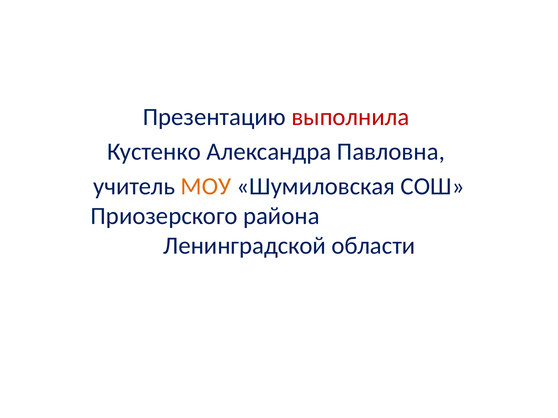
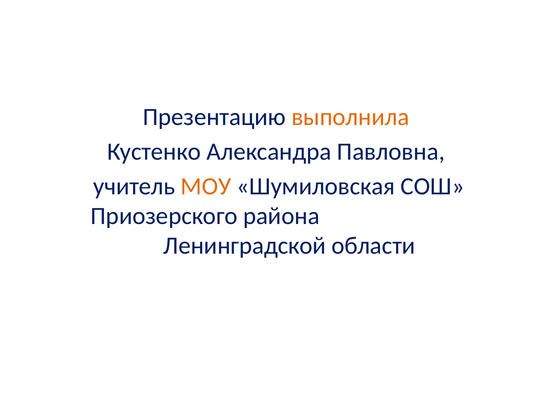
выполнила colour: red -> orange
